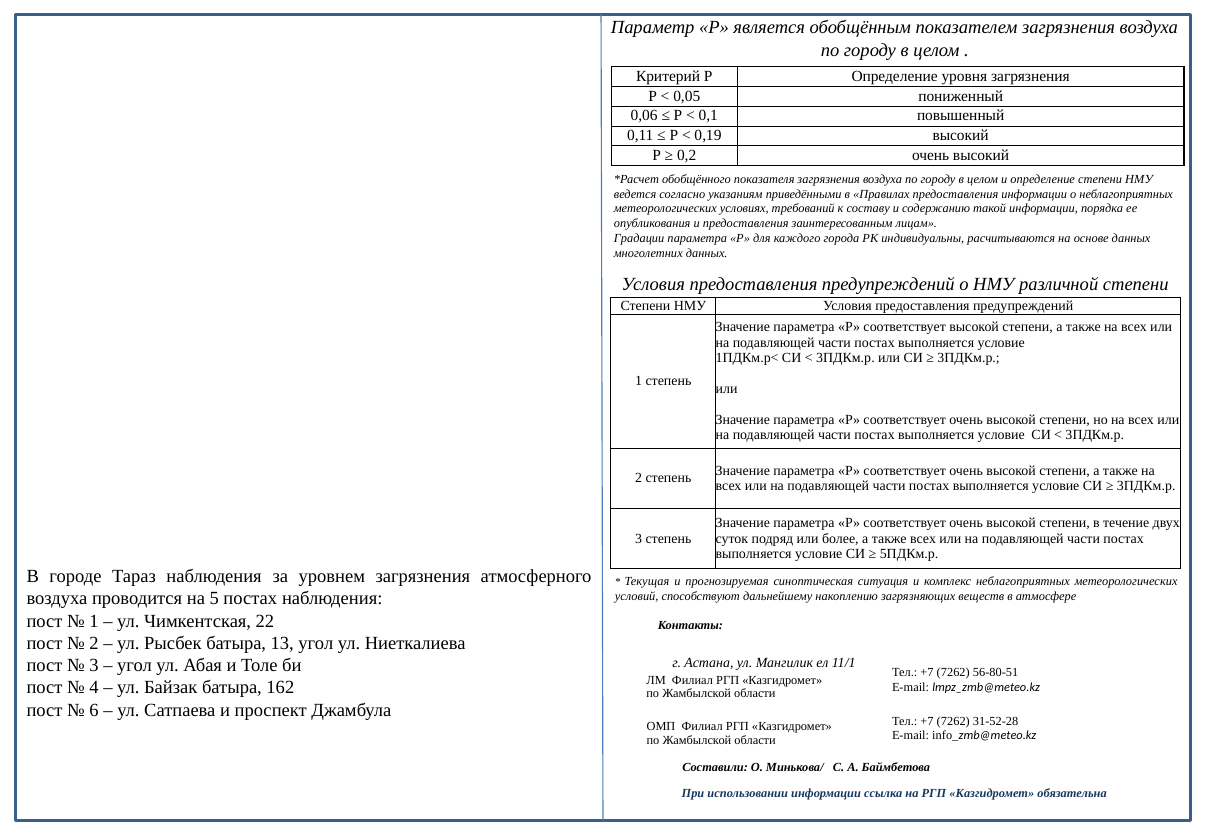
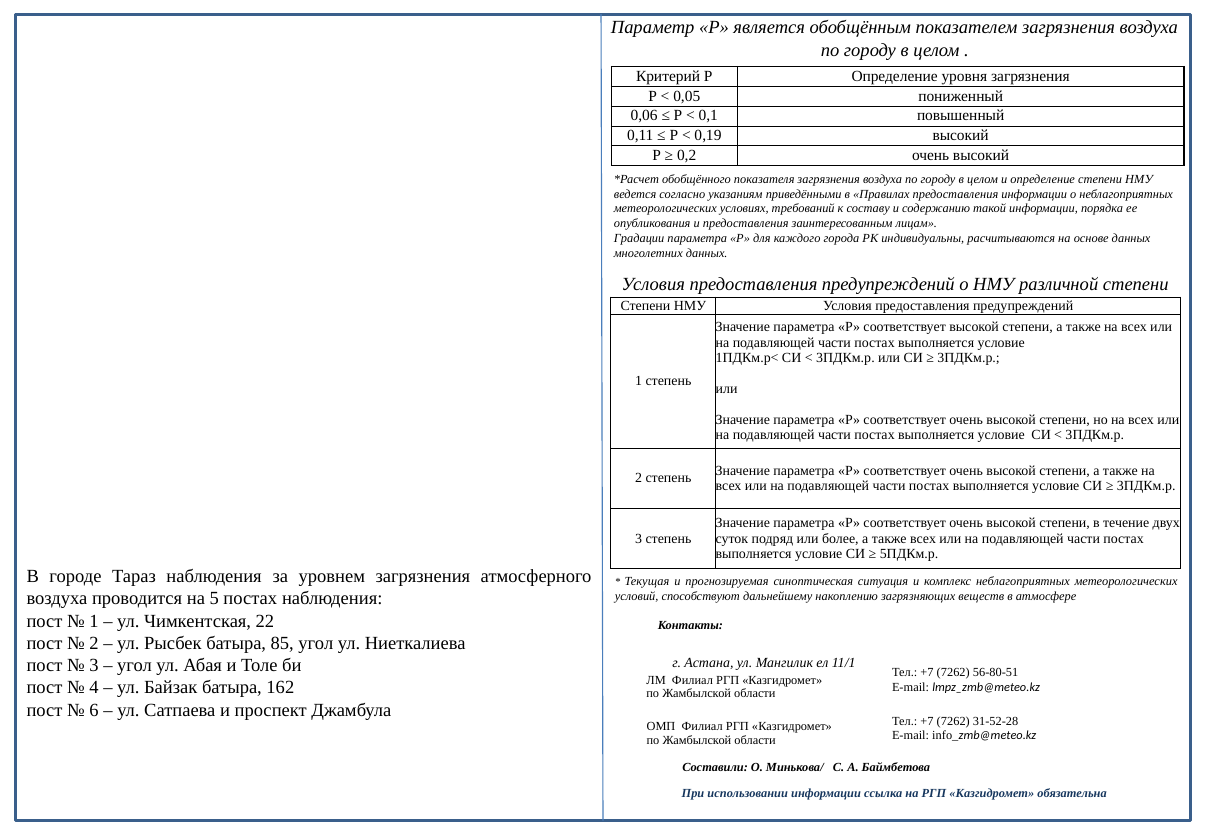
13: 13 -> 85
